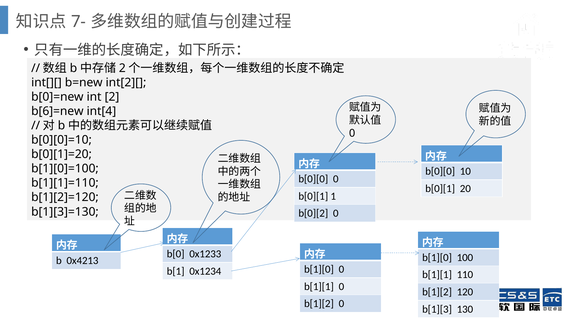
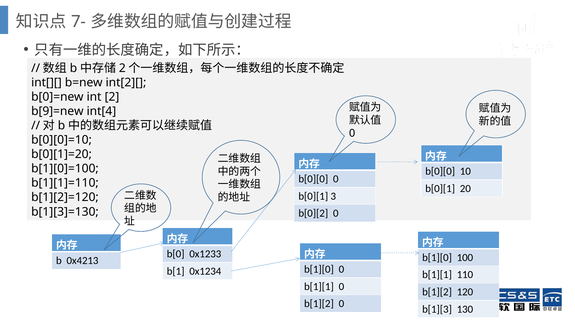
b[6]=new: b[6]=new -> b[9]=new
1: 1 -> 3
